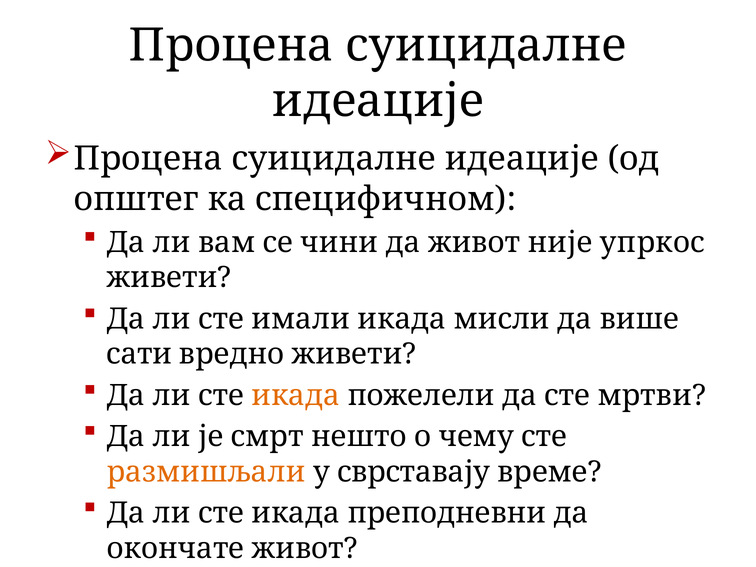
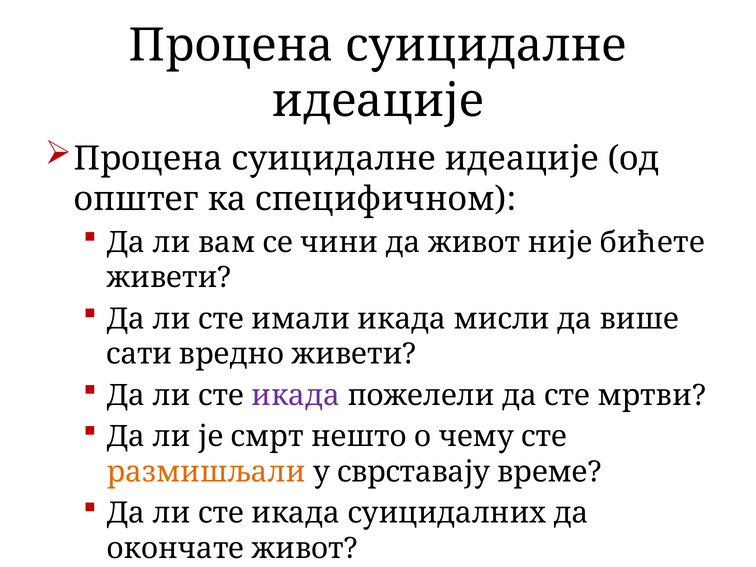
упркос: упркос -> бићете
икада at (296, 395) colour: orange -> purple
преподневни: преподневни -> суицидалних
